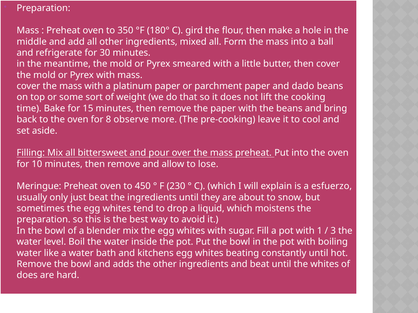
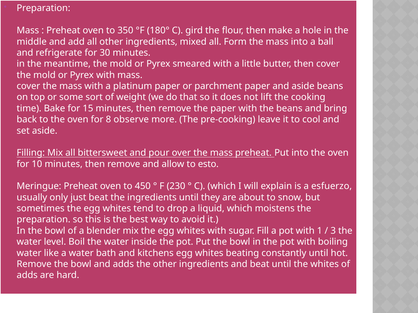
and dado: dado -> aside
lose: lose -> esto
does at (27, 276): does -> adds
